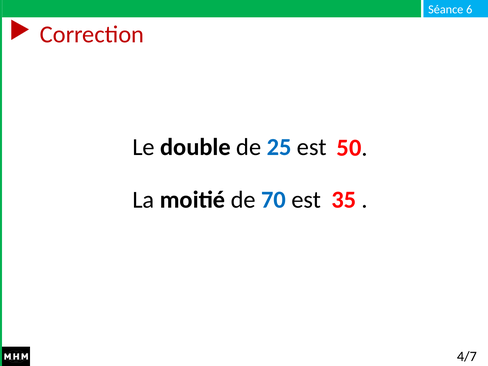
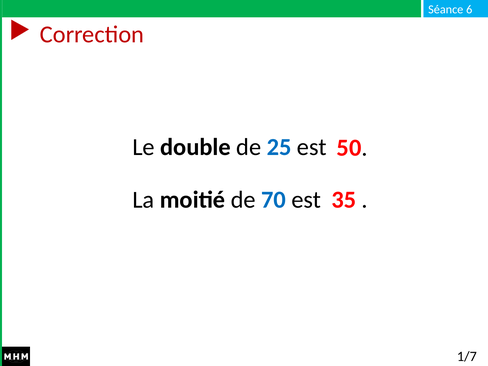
4/7: 4/7 -> 1/7
